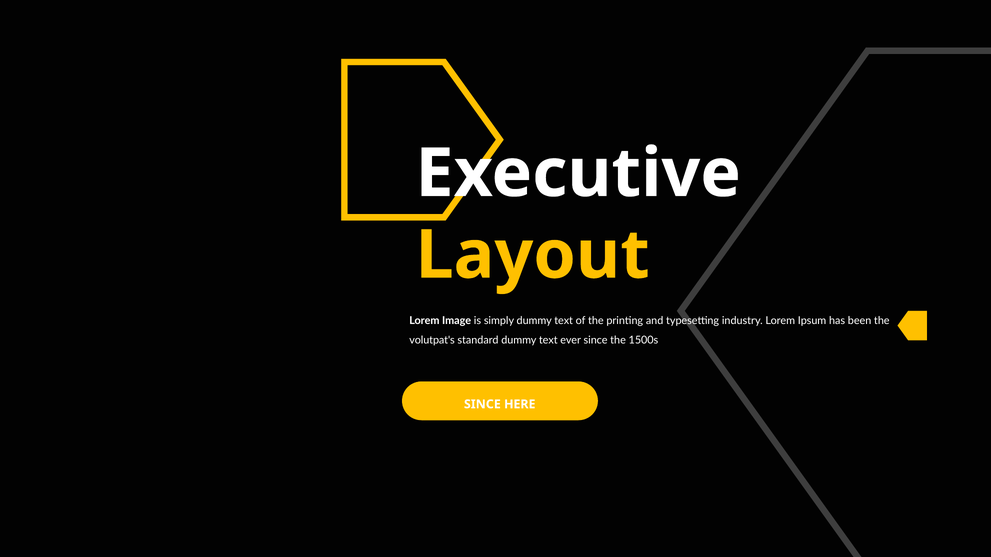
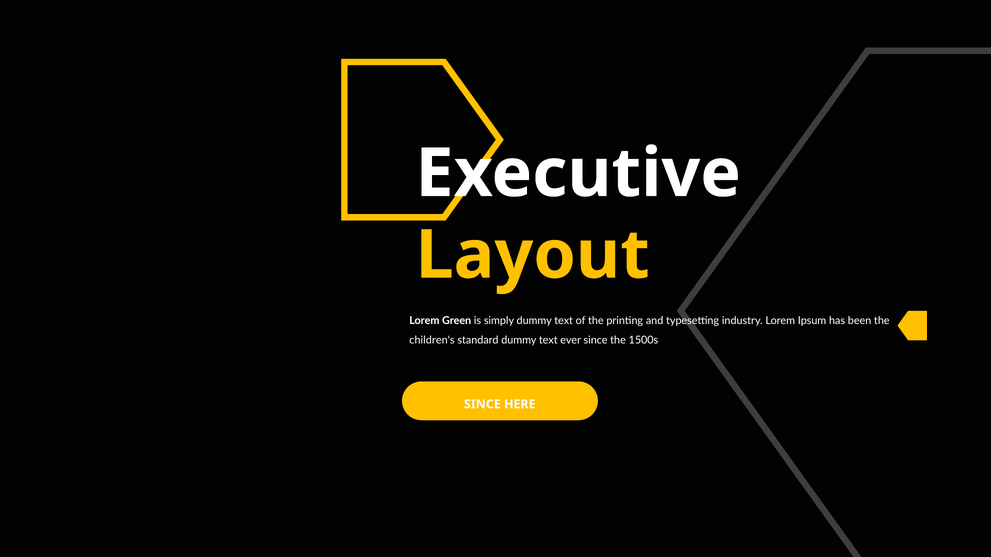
Image: Image -> Green
volutpat's: volutpat's -> children's
